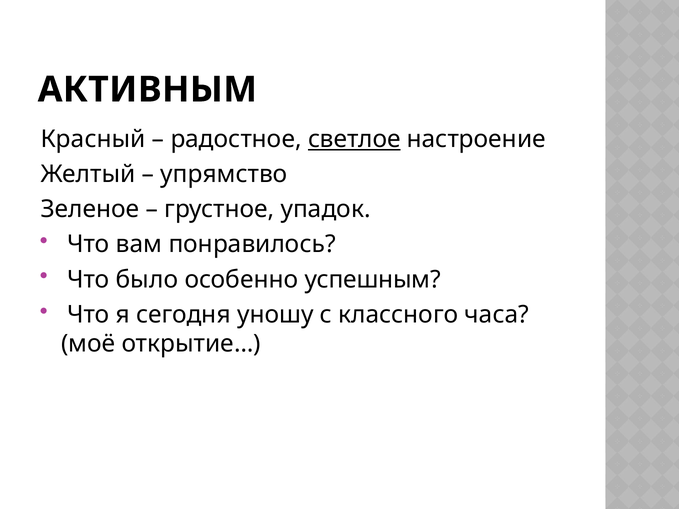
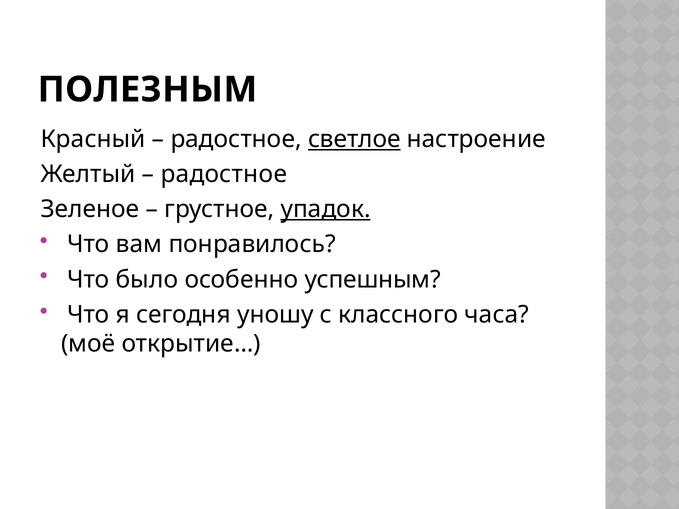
АКТИВНЫМ: АКТИВНЫМ -> ПОЛЕЗНЫМ
упрямство at (224, 174): упрямство -> радостное
упадок underline: none -> present
